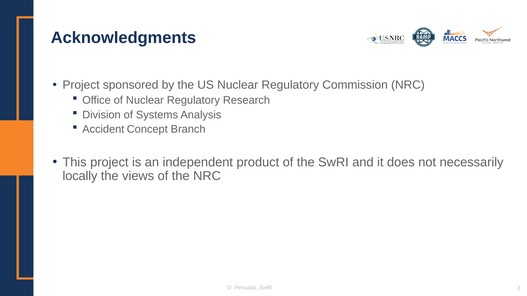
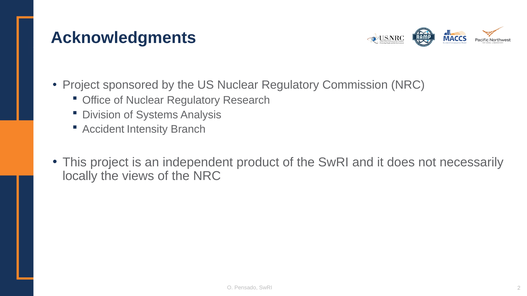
Concept: Concept -> Intensity
